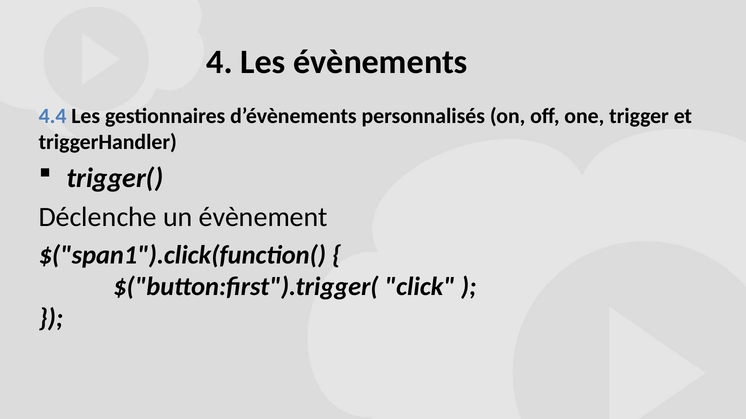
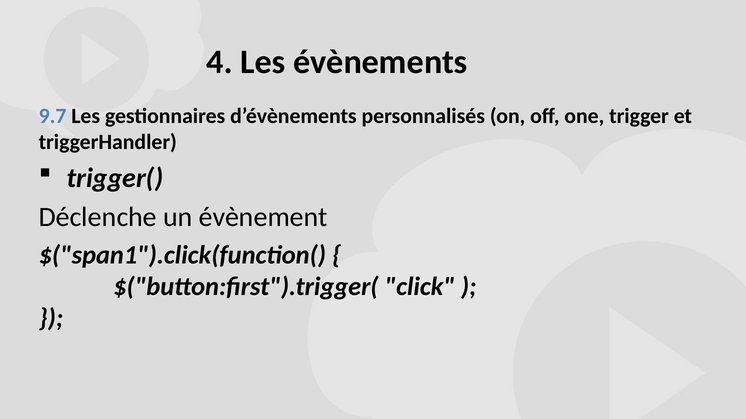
4.4: 4.4 -> 9.7
